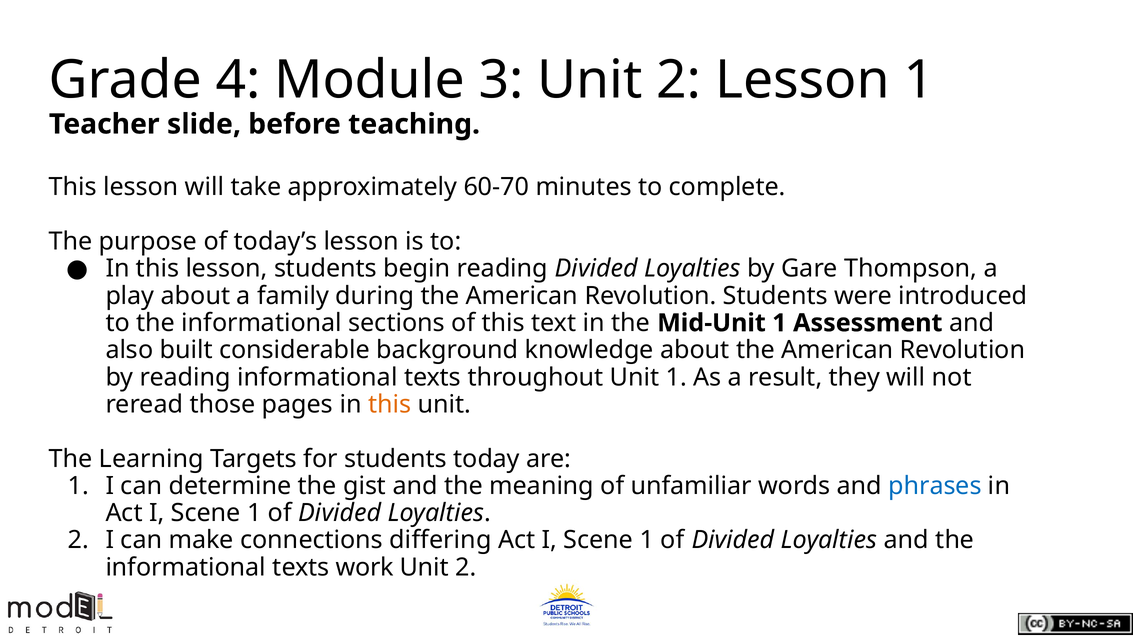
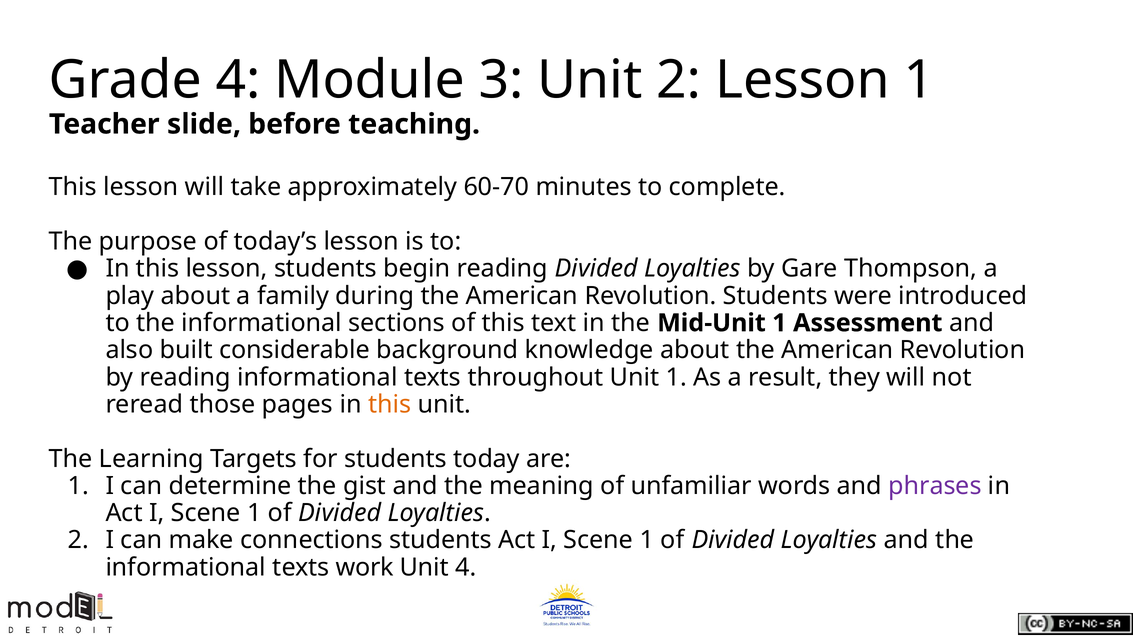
phrases colour: blue -> purple
connections differing: differing -> students
2 at (466, 568): 2 -> 4
